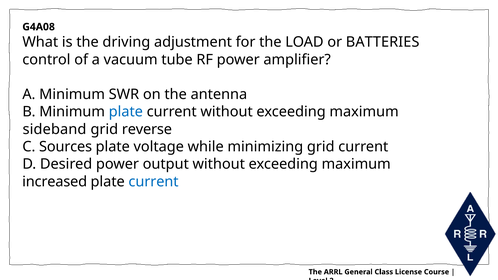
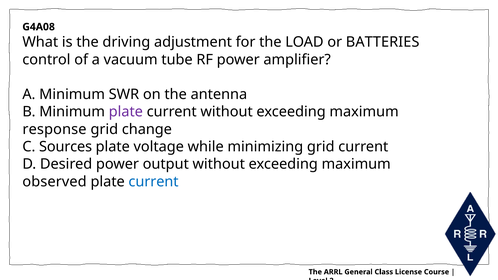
plate at (126, 112) colour: blue -> purple
sideband: sideband -> response
reverse: reverse -> change
increased: increased -> observed
